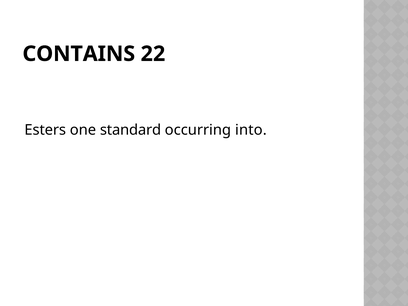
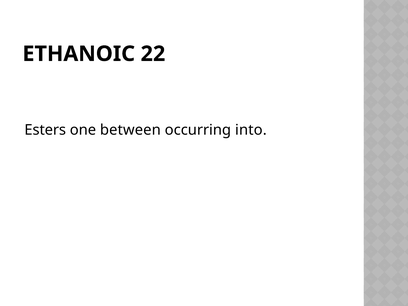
CONTAINS: CONTAINS -> ETHANOIC
standard: standard -> between
